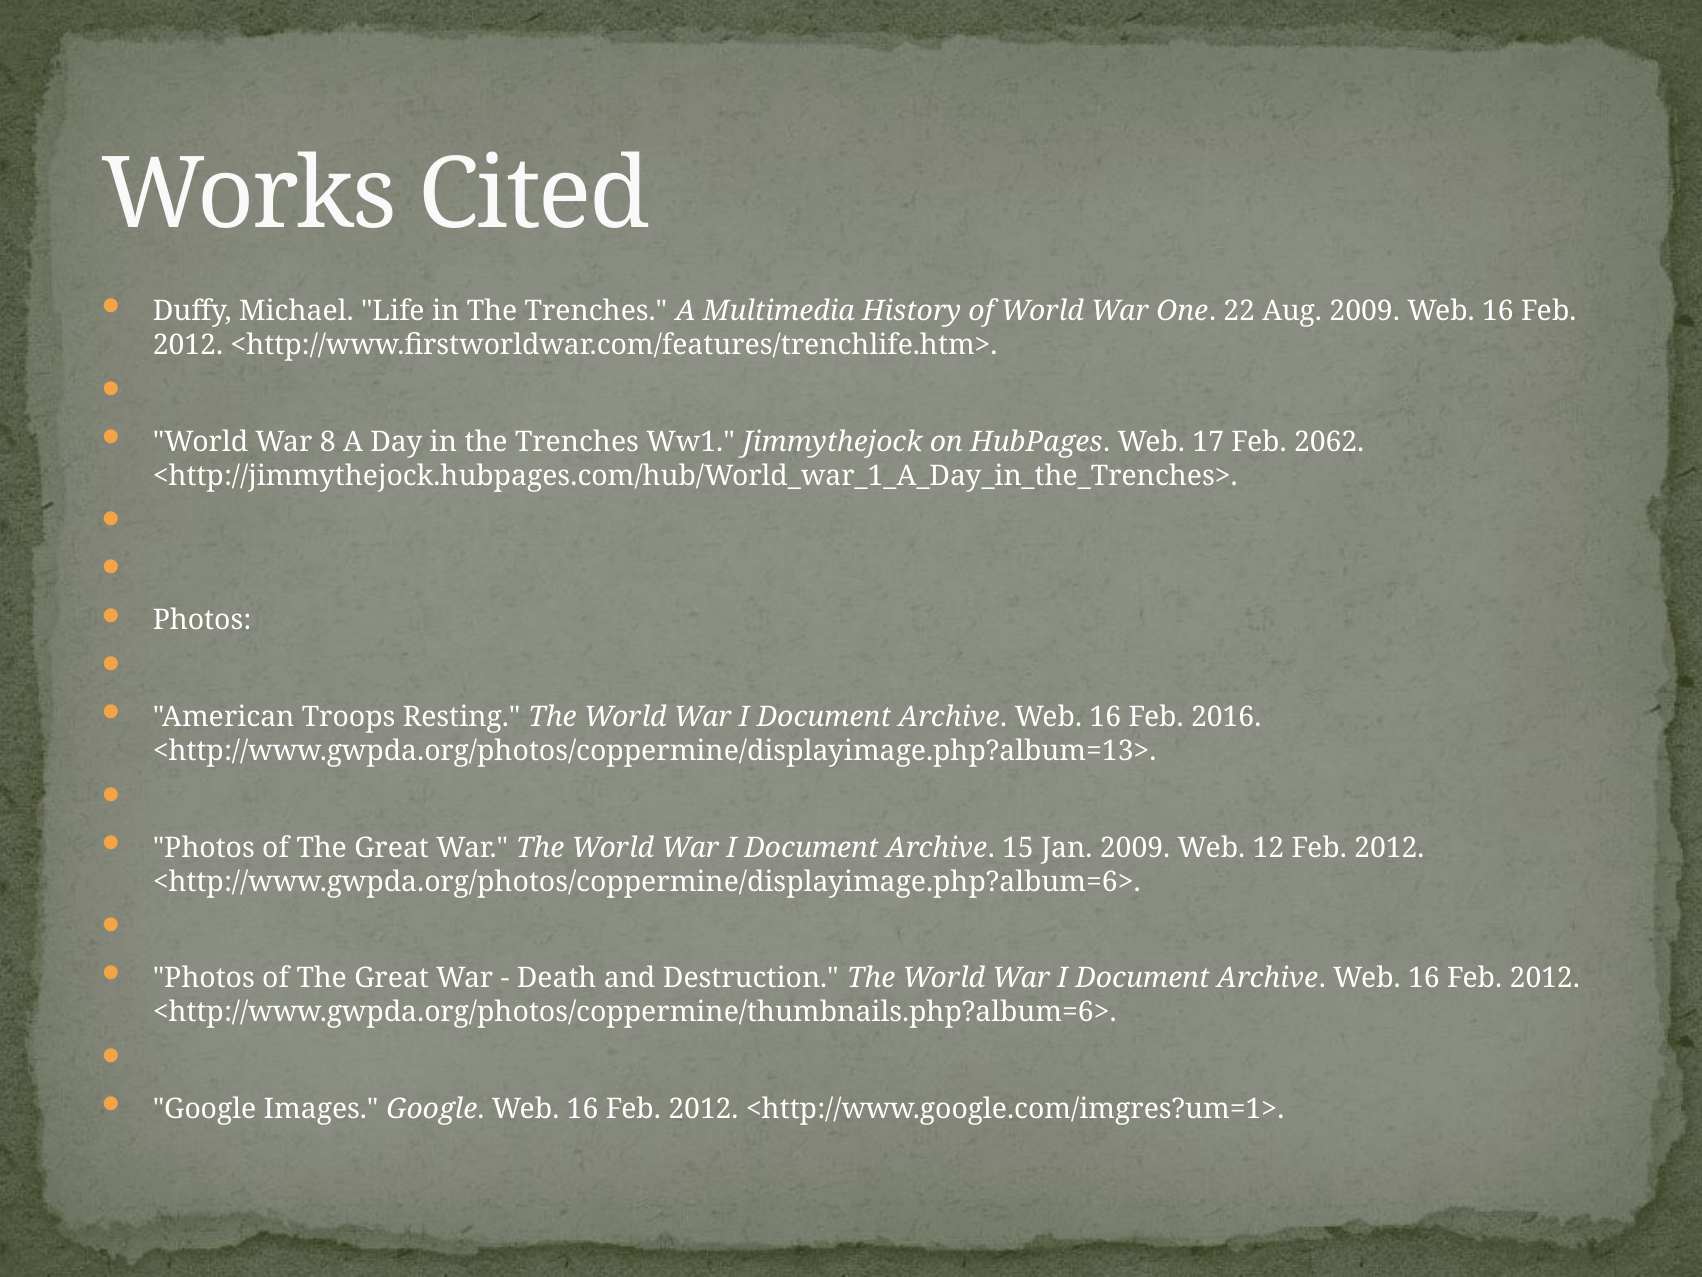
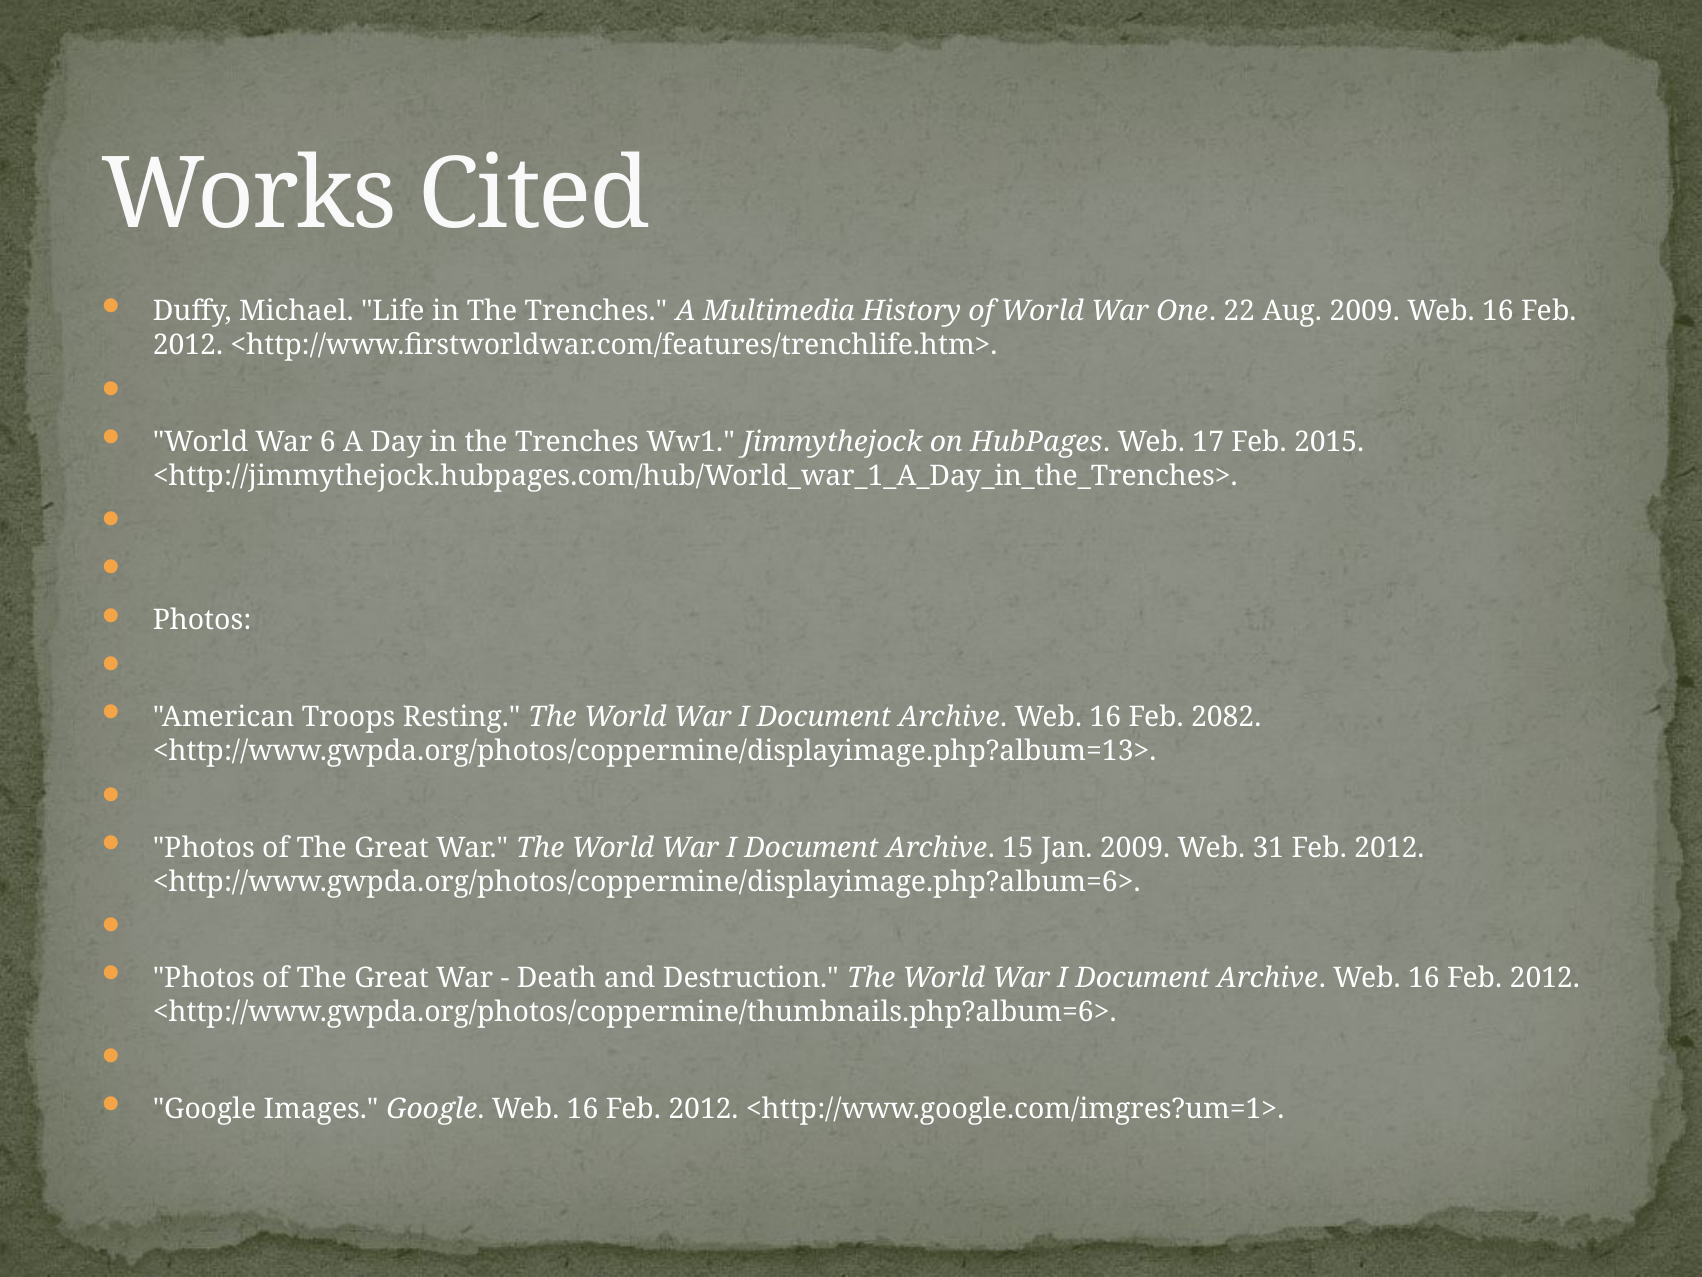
8: 8 -> 6
2062: 2062 -> 2015
2016: 2016 -> 2082
12: 12 -> 31
